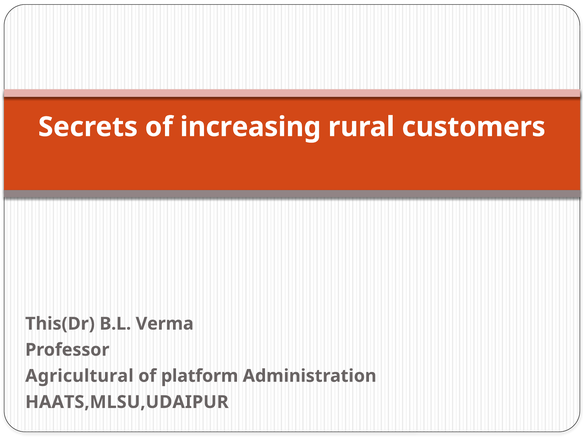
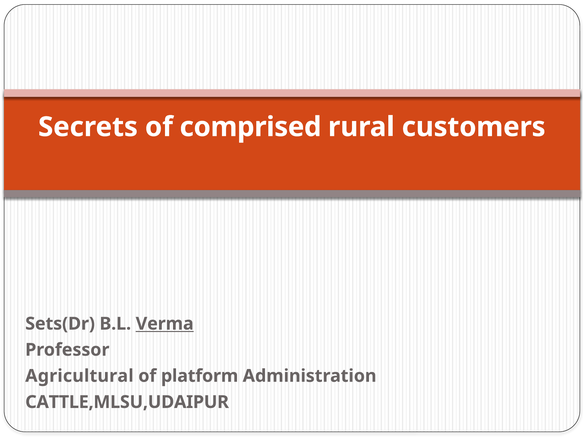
increasing: increasing -> comprised
This(Dr: This(Dr -> Sets(Dr
Verma underline: none -> present
HAATS,MLSU,UDAIPUR: HAATS,MLSU,UDAIPUR -> CATTLE,MLSU,UDAIPUR
